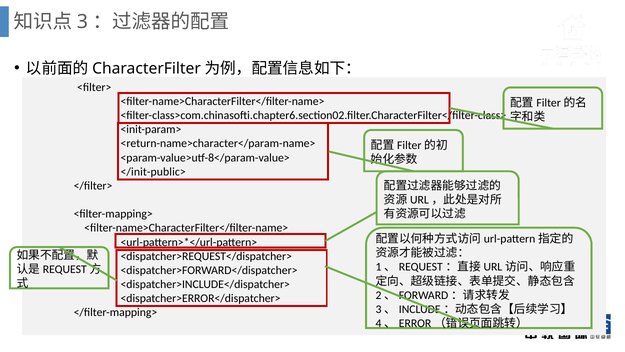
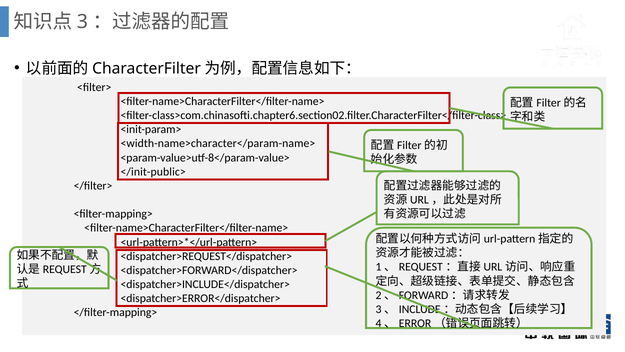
<return-name>character</param-name>: <return-name>character</param-name> -> <width-name>character</param-name>
